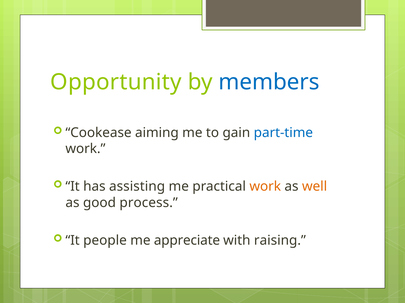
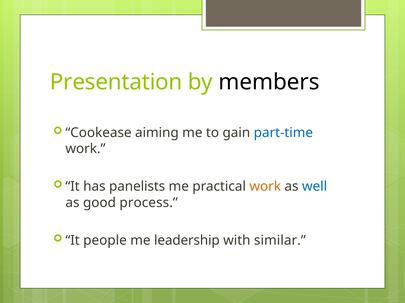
Opportunity: Opportunity -> Presentation
members colour: blue -> black
assisting: assisting -> panelists
well colour: orange -> blue
appreciate: appreciate -> leadership
raising: raising -> similar
